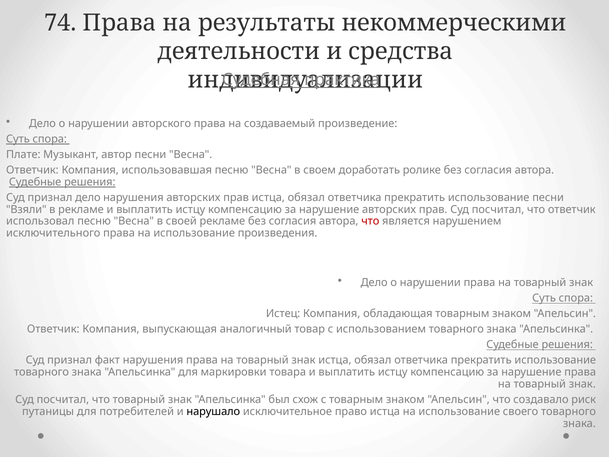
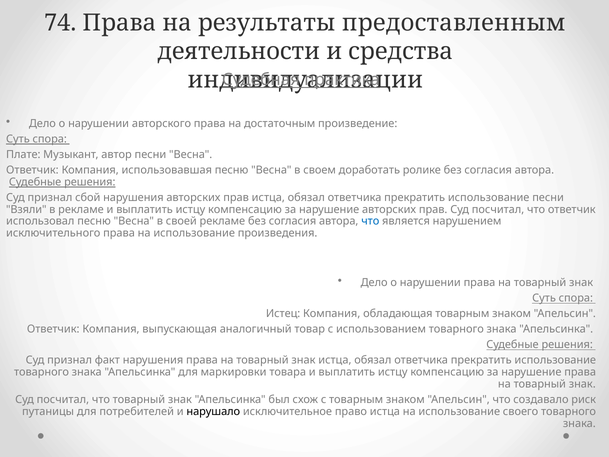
некоммерческими: некоммерческими -> предоставленным
создаваемый: создаваемый -> достаточным
признал дело: дело -> сбой
что at (370, 221) colour: red -> blue
